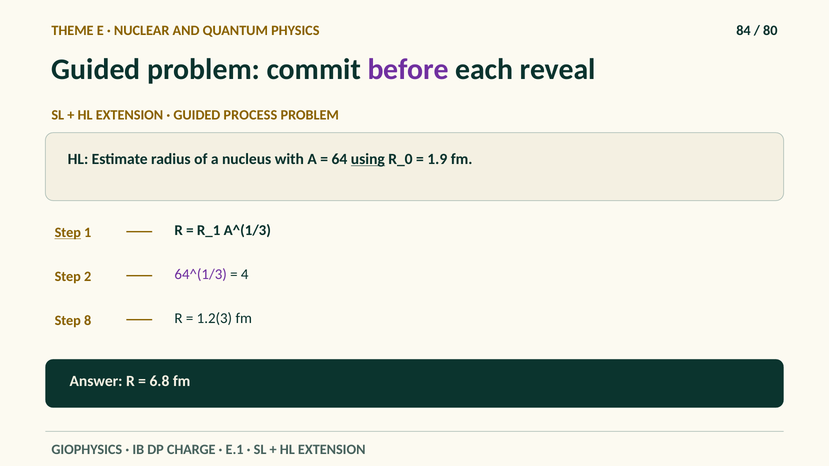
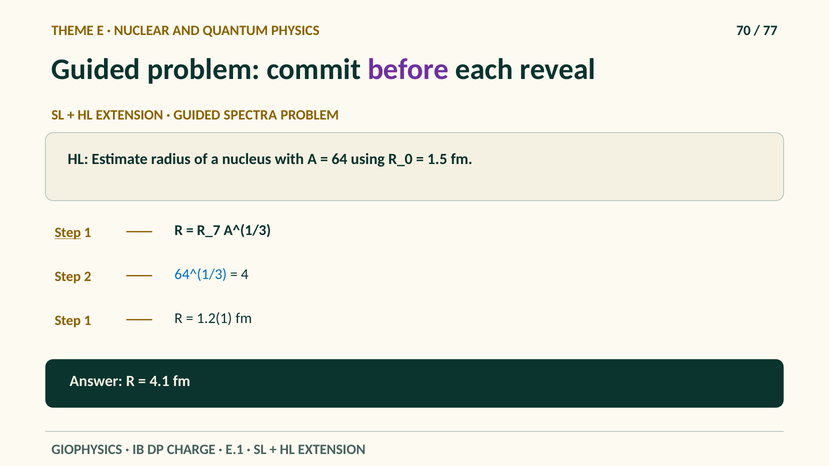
84: 84 -> 70
80: 80 -> 77
PROCESS: PROCESS -> SPECTRA
using underline: present -> none
1.9: 1.9 -> 1.5
R_1: R_1 -> R_7
64^(1/3 colour: purple -> blue
8 at (88, 321): 8 -> 1
1.2(3: 1.2(3 -> 1.2(1
6.8: 6.8 -> 4.1
